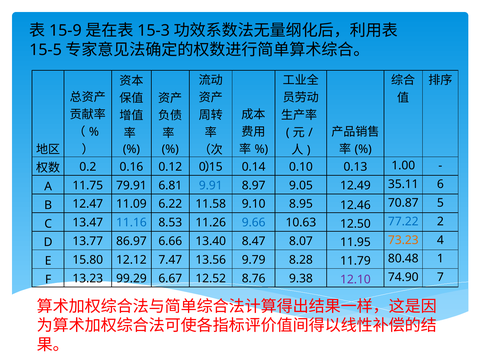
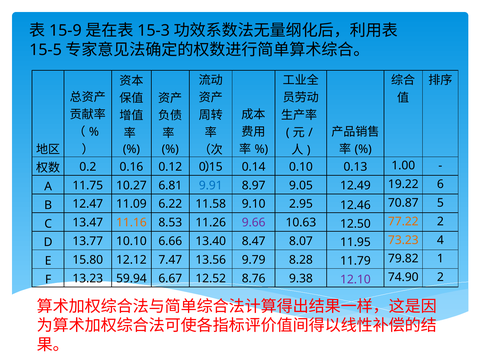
79.91: 79.91 -> 10.27
35.11: 35.11 -> 19.22
8.95: 8.95 -> 2.95
11.16 colour: blue -> orange
9.66 colour: blue -> purple
77.22 colour: blue -> orange
86.97: 86.97 -> 10.10
80.48: 80.48 -> 79.82
99.29: 99.29 -> 59.94
74.90 7: 7 -> 2
